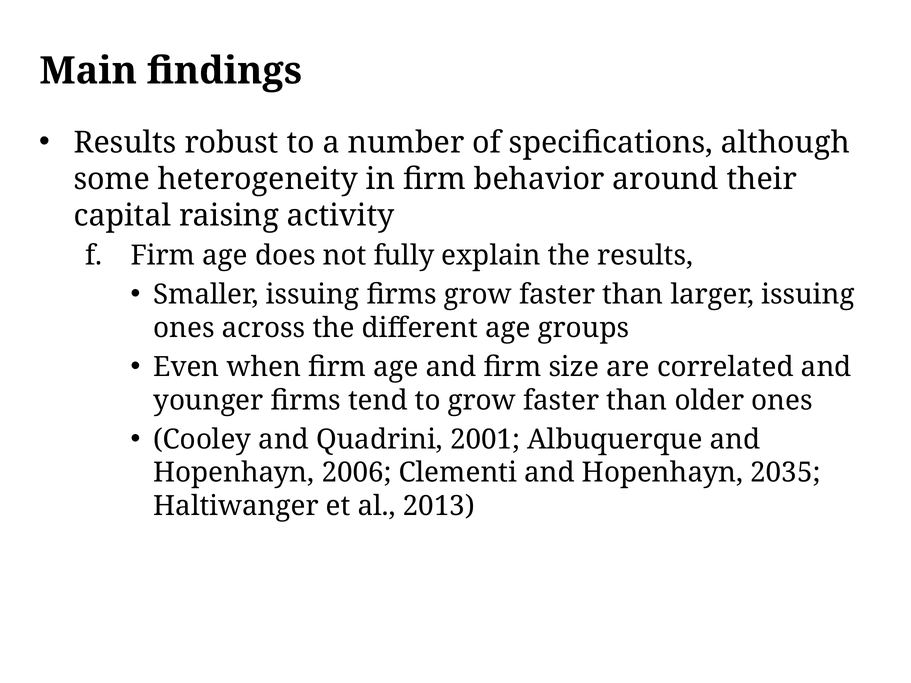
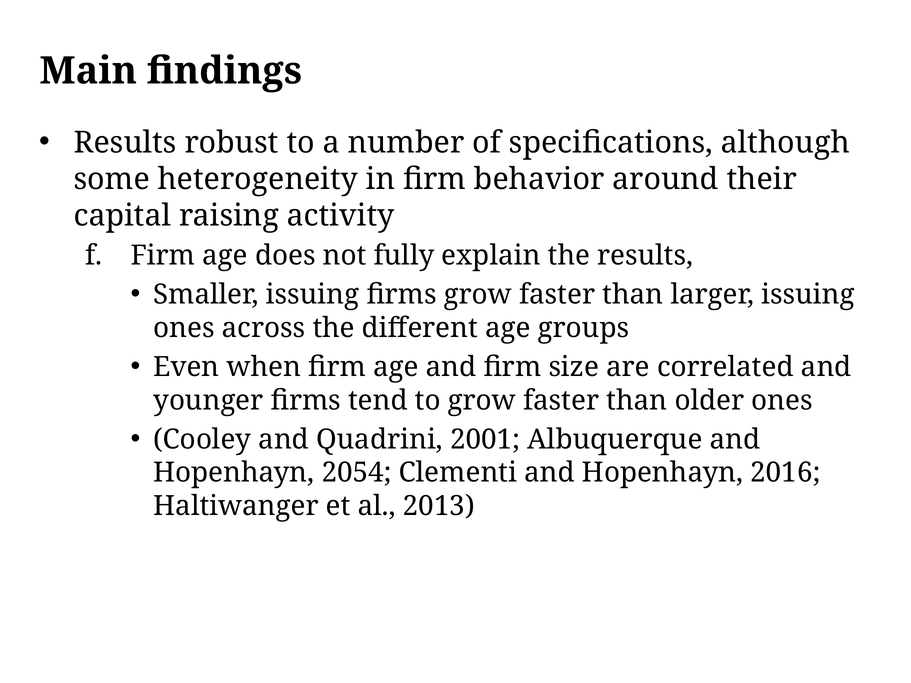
2006: 2006 -> 2054
2035: 2035 -> 2016
